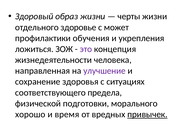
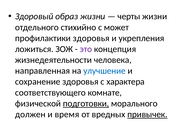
здоровье: здоровье -> стихийно
профилактики обучения: обучения -> здоровья
улучшение colour: purple -> blue
ситуациях: ситуациях -> характера
предела: предела -> комнате
подготовки underline: none -> present
хорошо: хорошо -> должен
